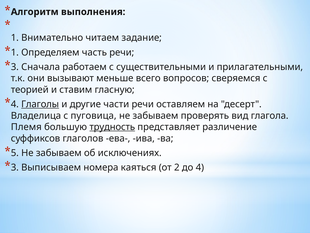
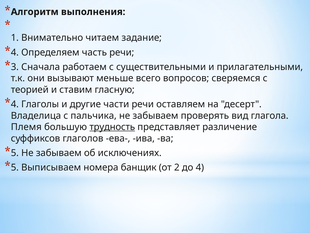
1 at (15, 52): 1 -> 4
Глаголы underline: present -> none
пуговица: пуговица -> пальчика
3 at (15, 167): 3 -> 5
каяться: каяться -> банщик
